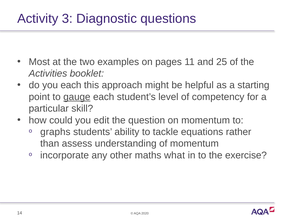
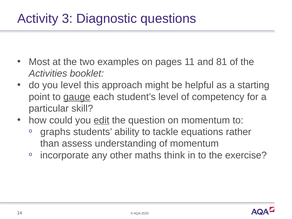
25: 25 -> 81
you each: each -> level
edit underline: none -> present
what: what -> think
